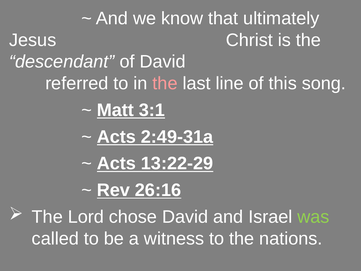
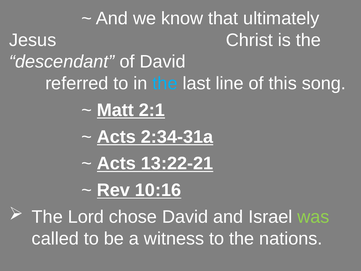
the at (165, 83) colour: pink -> light blue
3:1: 3:1 -> 2:1
2:49-31a: 2:49-31a -> 2:34-31a
13:22-29: 13:22-29 -> 13:22-21
26:16: 26:16 -> 10:16
